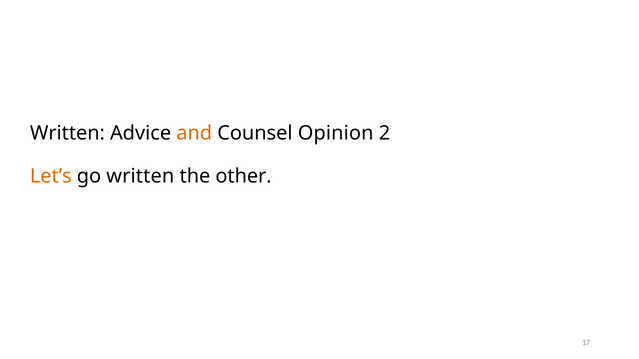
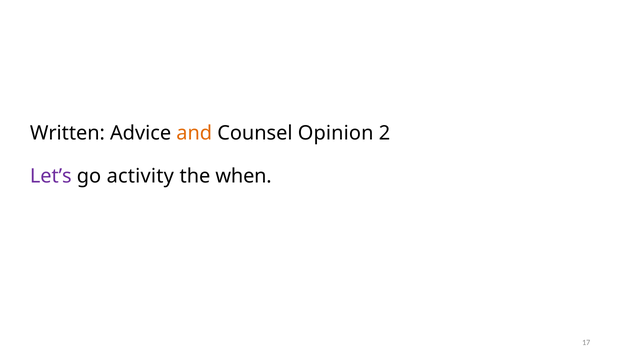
Let’s colour: orange -> purple
go written: written -> activity
other: other -> when
